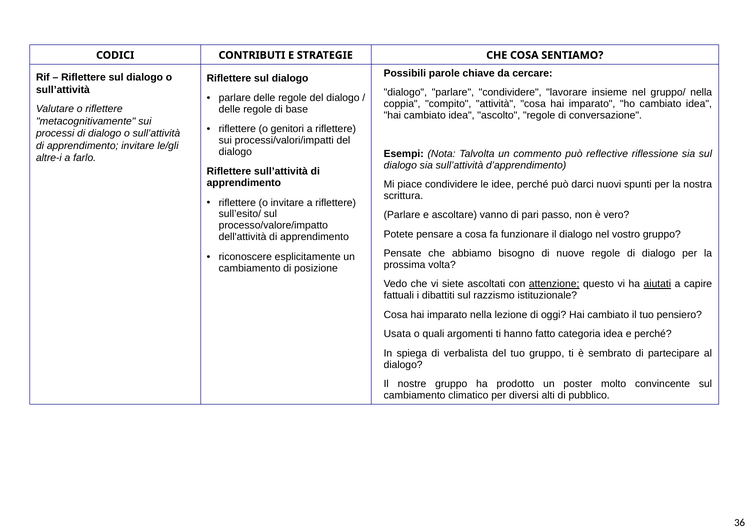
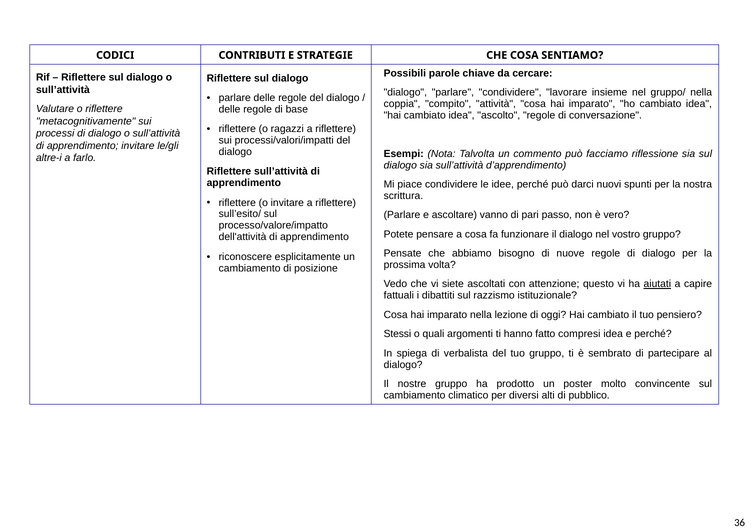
genitori: genitori -> ragazzi
reflective: reflective -> facciamo
attenzione underline: present -> none
Usata: Usata -> Stessi
categoria: categoria -> compresi
